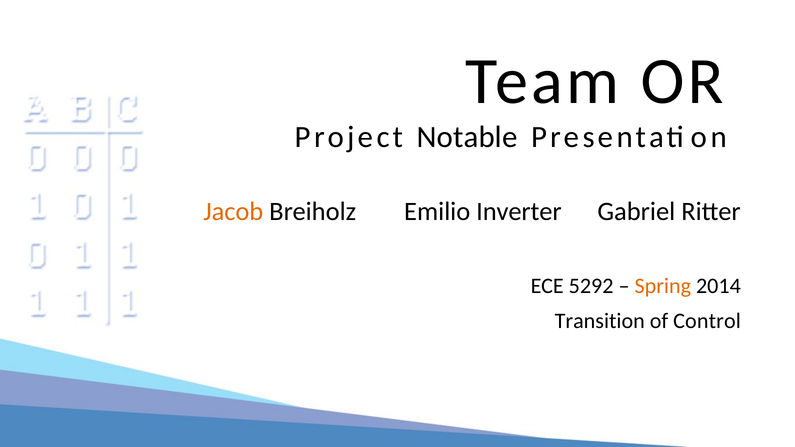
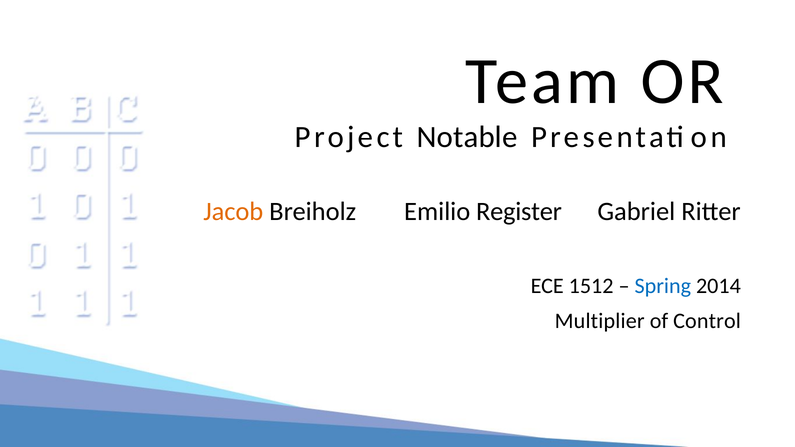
Inverter: Inverter -> Register
5292: 5292 -> 1512
Spring colour: orange -> blue
Transition: Transition -> Multiplier
